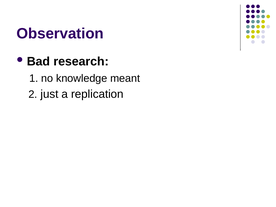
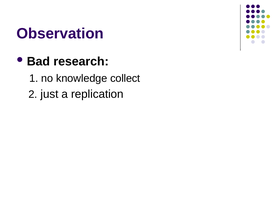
meant: meant -> collect
